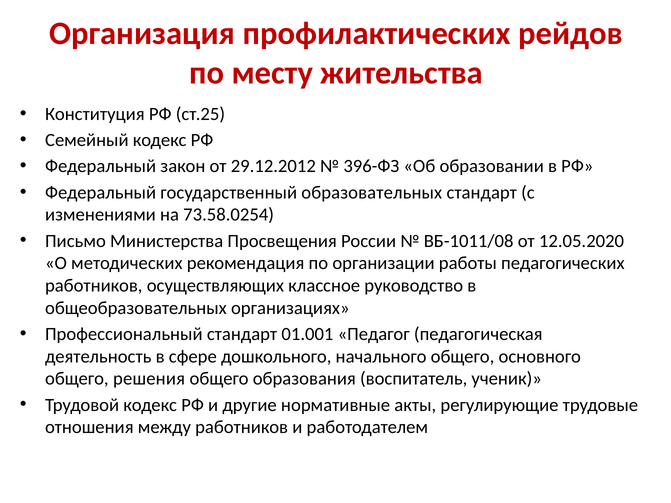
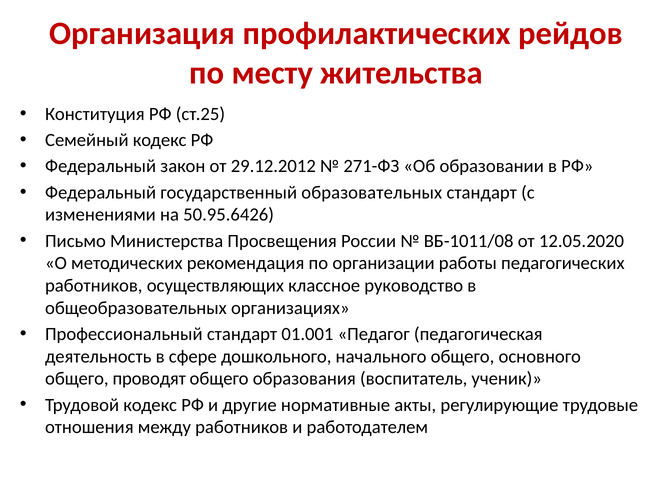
396-ФЗ: 396-ФЗ -> 271-ФЗ
73.58.0254: 73.58.0254 -> 50.95.6426
решения: решения -> проводят
